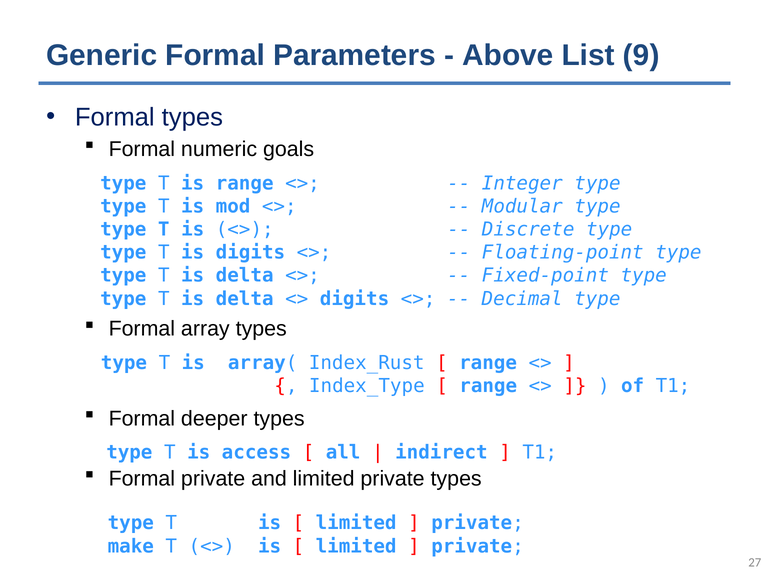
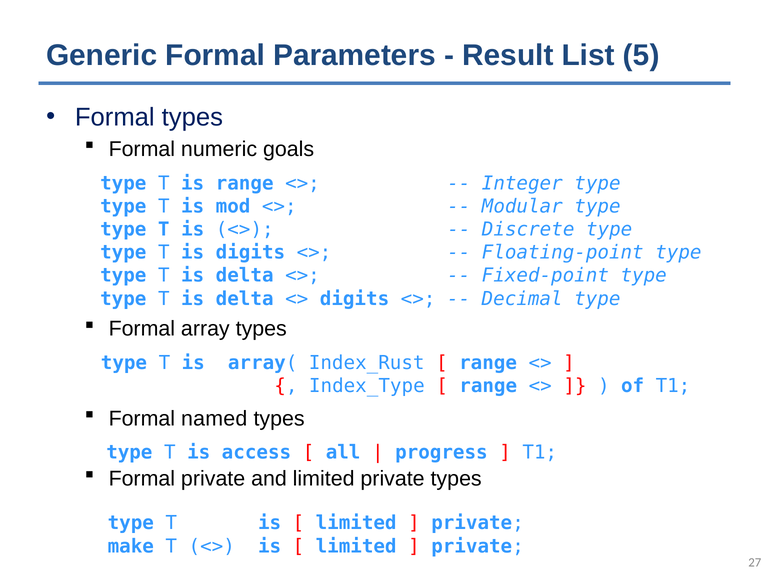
Above: Above -> Result
9: 9 -> 5
deeper: deeper -> named
indirect: indirect -> progress
